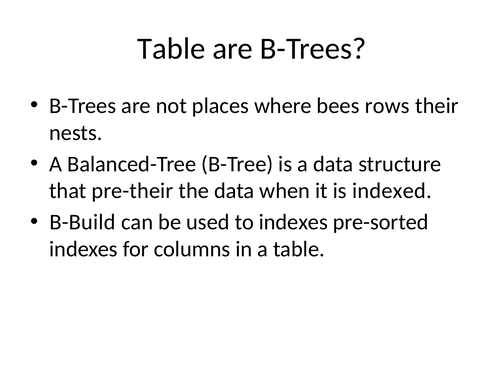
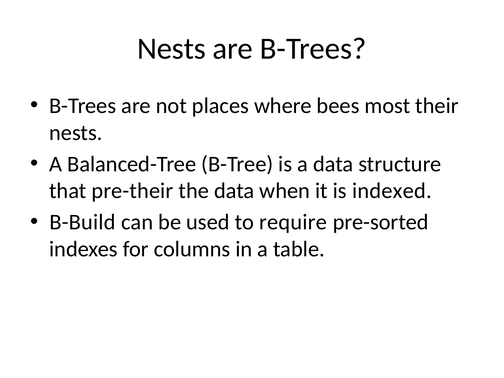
Table at (171, 49): Table -> Nests
rows: rows -> most
to indexes: indexes -> require
